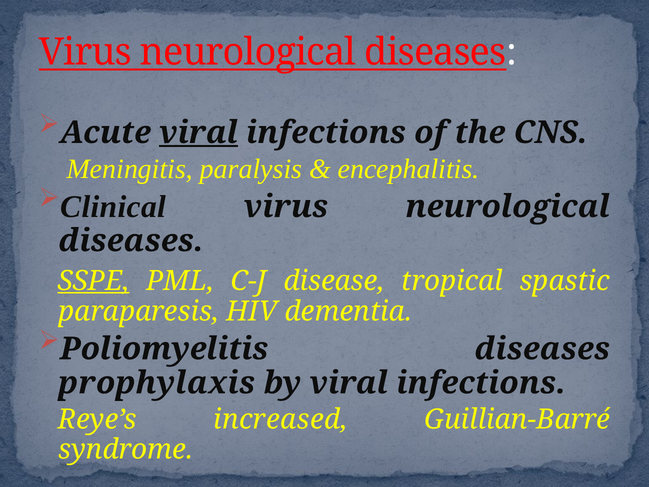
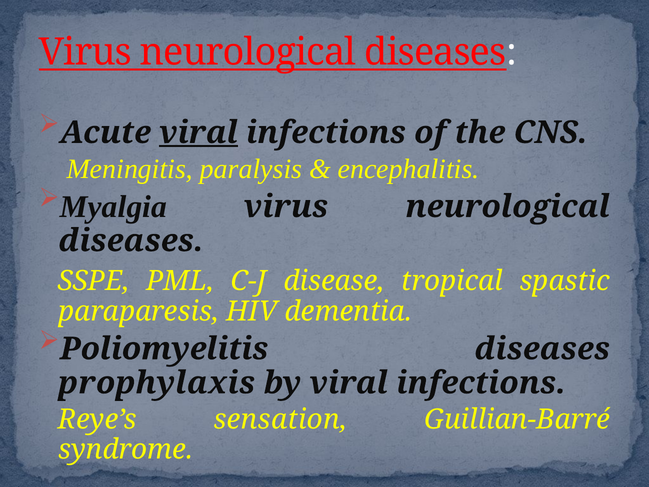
Clinical: Clinical -> Myalgia
SSPE underline: present -> none
increased: increased -> sensation
